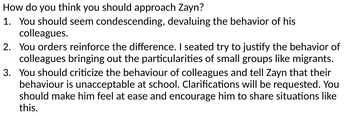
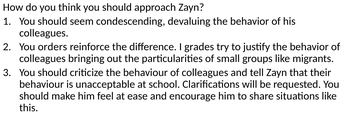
seated: seated -> grades
